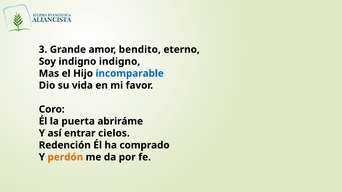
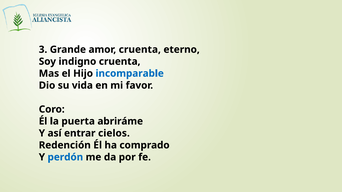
amor bendito: bendito -> cruenta
indigno indigno: indigno -> cruenta
perdón colour: orange -> blue
